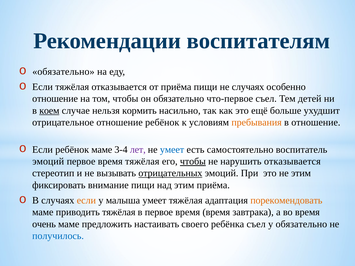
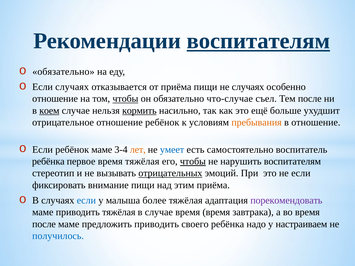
воспитателям at (258, 41) underline: none -> present
Если тяжёлая: тяжёлая -> случаях
чтобы at (125, 99) underline: none -> present
что-первое: что-первое -> что-случае
Тем детей: детей -> после
кормить underline: none -> present
лет colour: purple -> orange
эмоций at (48, 161): эмоций -> ребёнка
нарушить отказывается: отказывается -> воспитателям
не этим: этим -> если
если at (86, 201) colour: orange -> blue
малыша умеет: умеет -> более
порекомендовать colour: orange -> purple
в первое: первое -> случае
очень at (44, 224): очень -> после
предложить настаивать: настаивать -> приводить
ребёнка съел: съел -> надо
у обязательно: обязательно -> настраиваем
